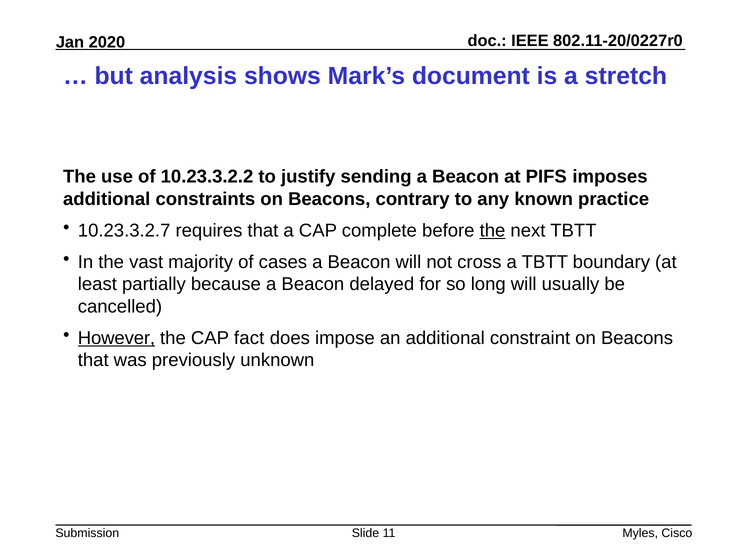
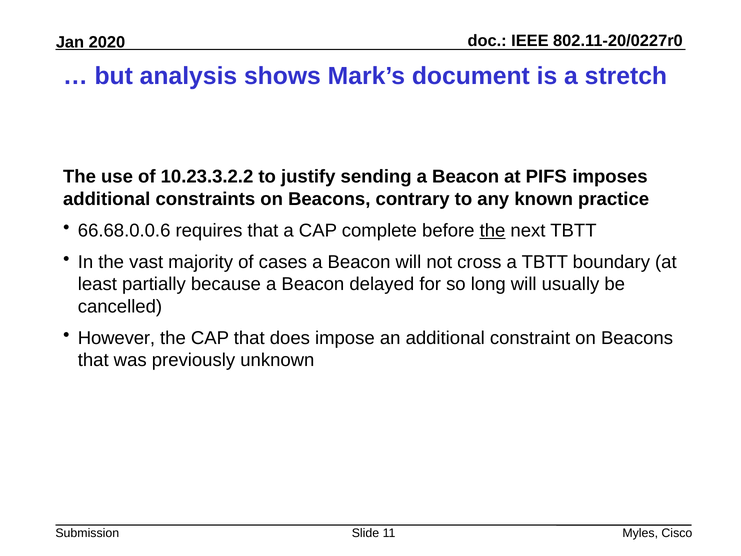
10.23.3.2.7: 10.23.3.2.7 -> 66.68.0.0.6
However underline: present -> none
CAP fact: fact -> that
